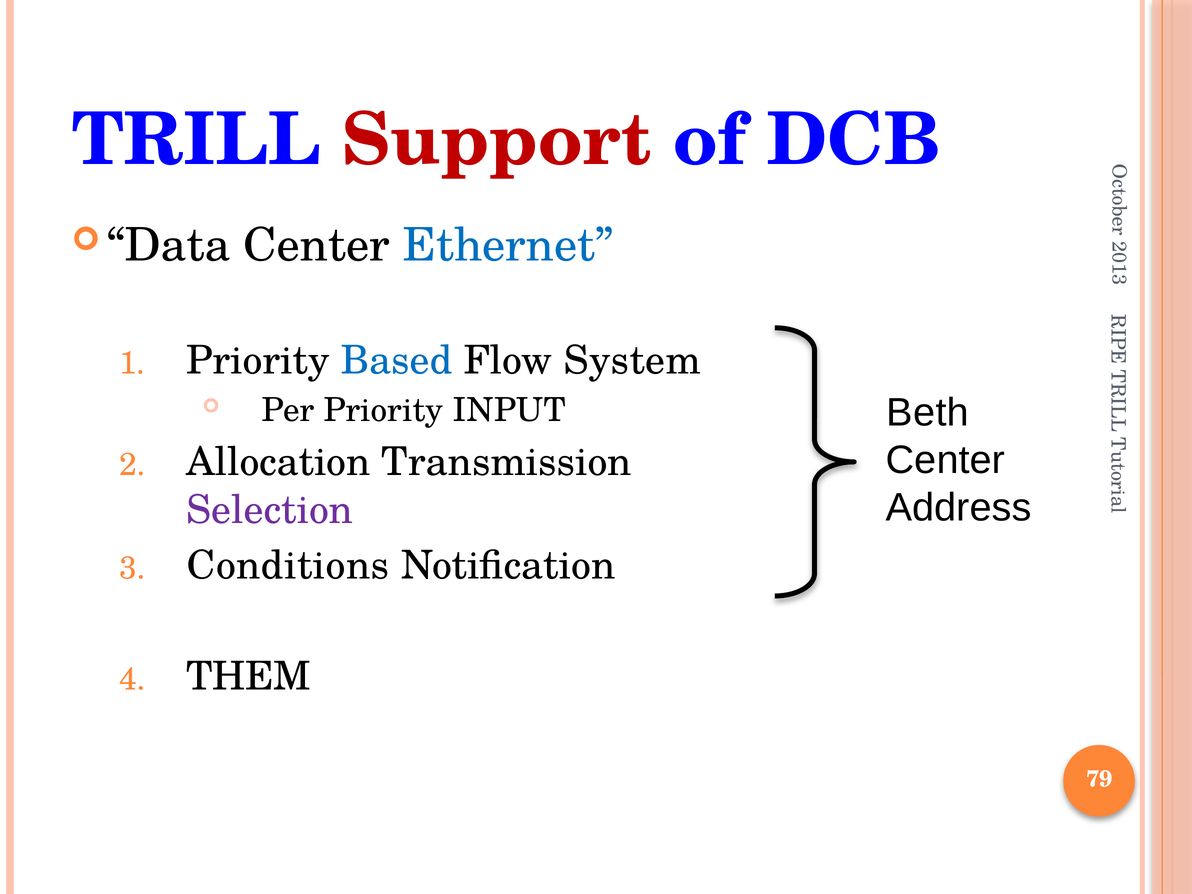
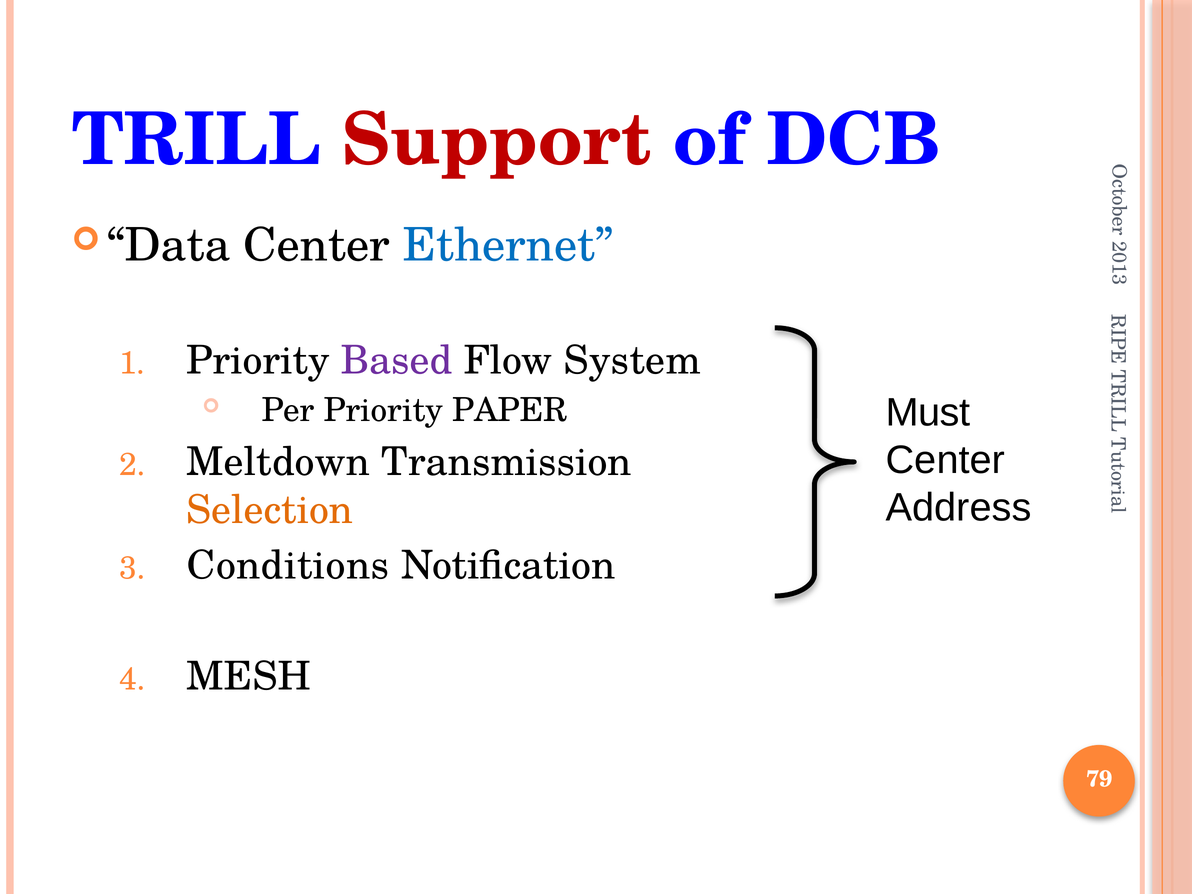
Based colour: blue -> purple
Beth: Beth -> Must
INPUT: INPUT -> PAPER
Allocation: Allocation -> Meltdown
Selection colour: purple -> orange
THEM: THEM -> MESH
